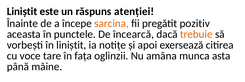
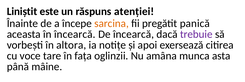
pozitiv: pozitiv -> panică
în punctele: punctele -> încearcă
trebuie colour: orange -> purple
în liniștit: liniștit -> altora
